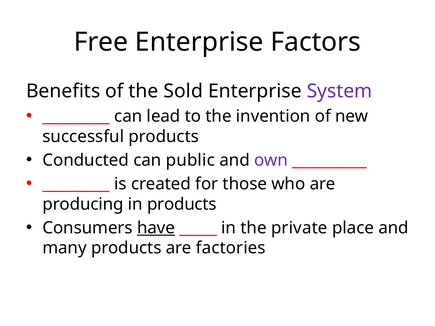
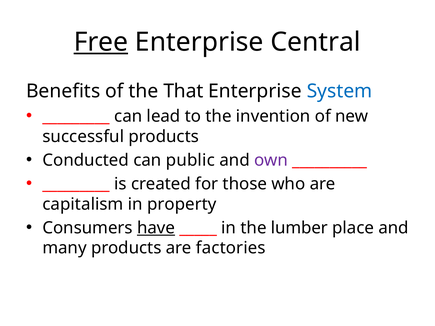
Free underline: none -> present
Factors: Factors -> Central
Sold: Sold -> That
System colour: purple -> blue
producing: producing -> capitalism
in products: products -> property
private: private -> lumber
